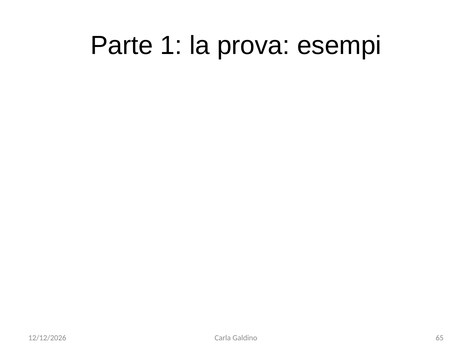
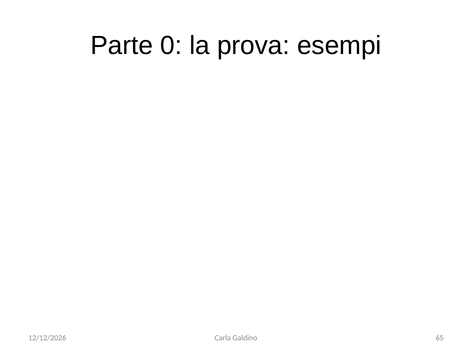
1: 1 -> 0
